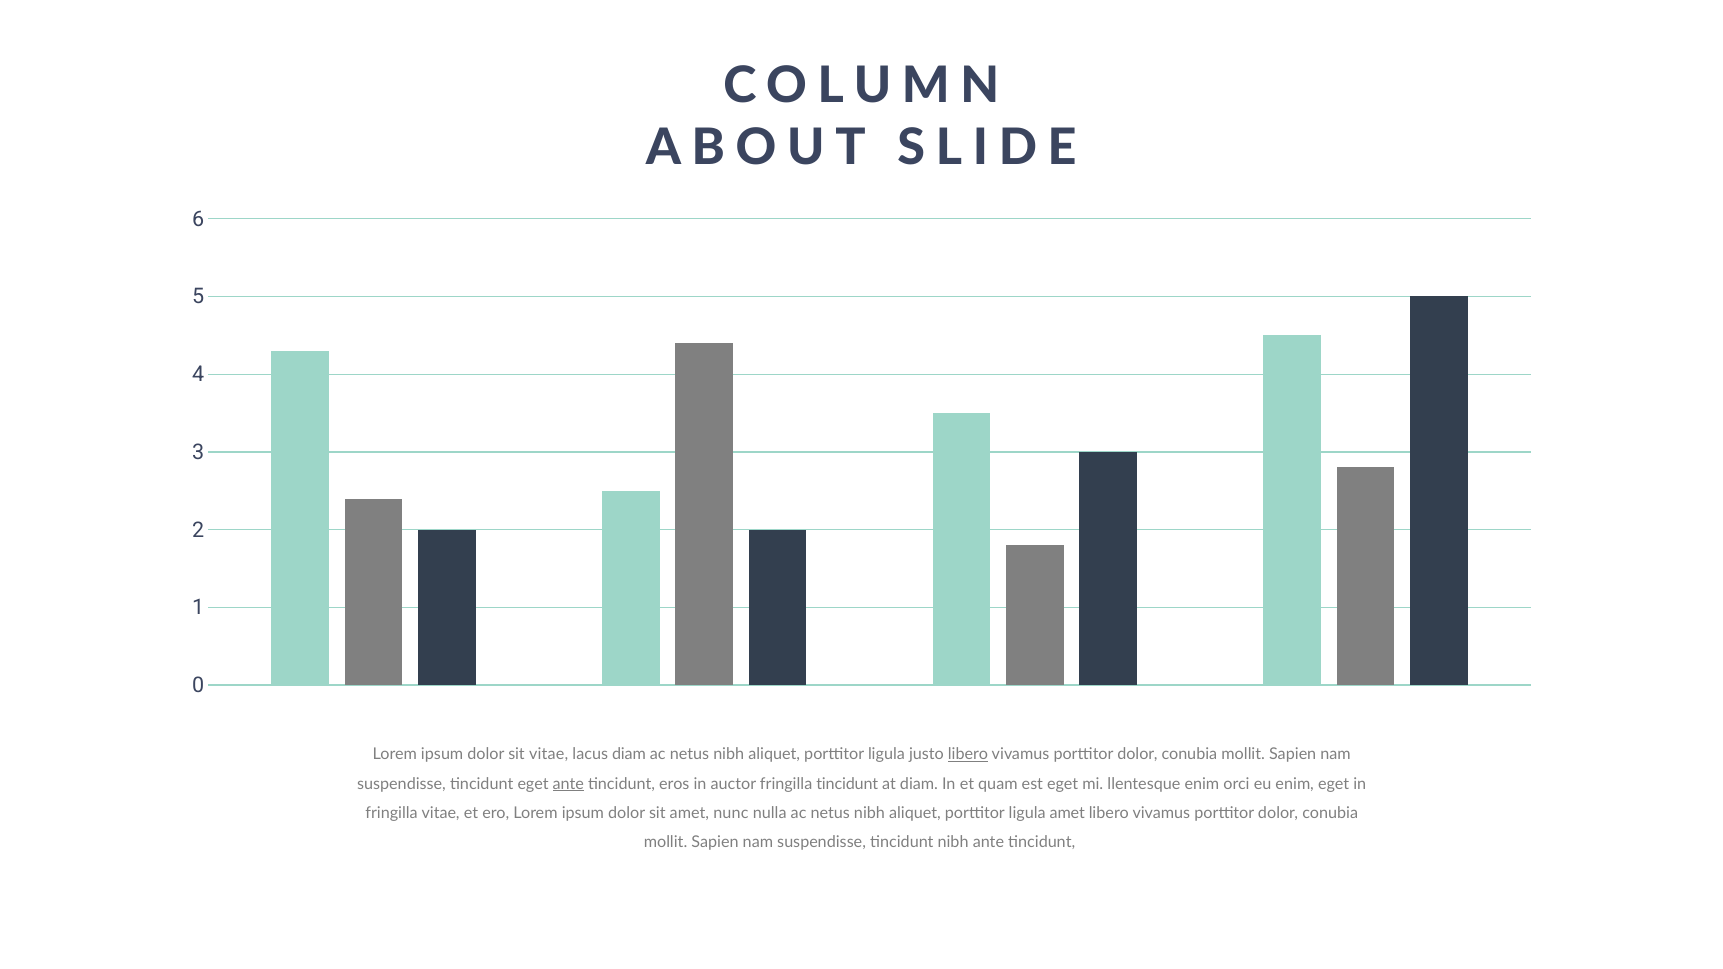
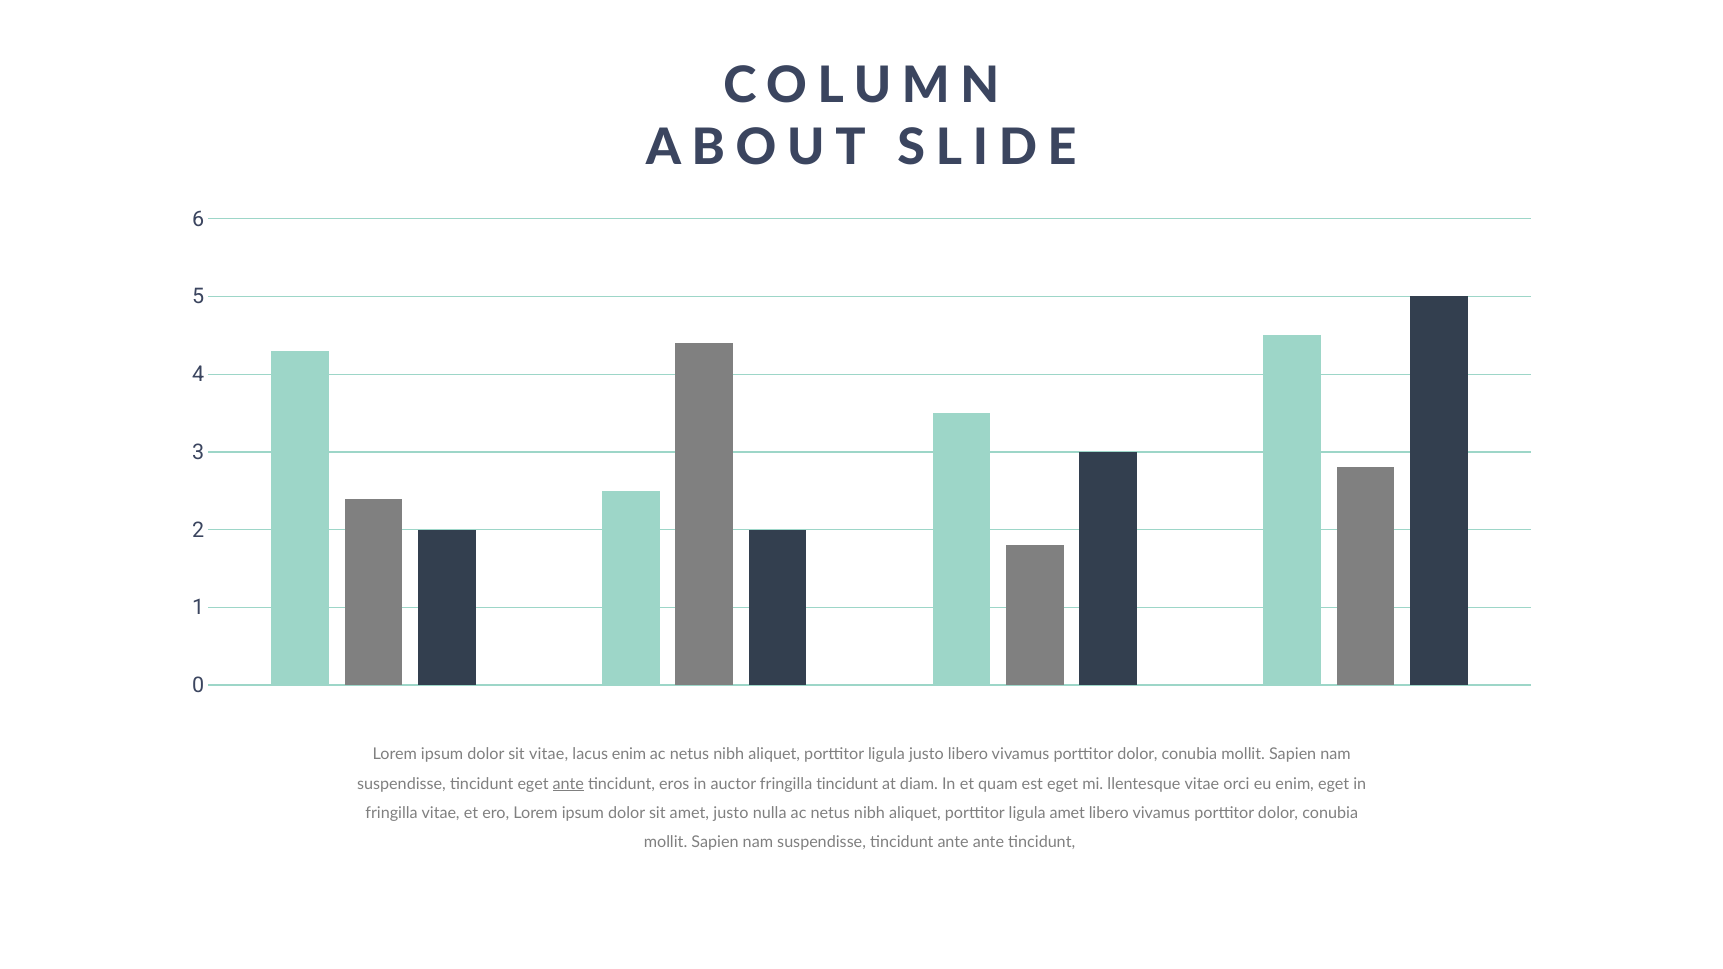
lacus diam: diam -> enim
libero at (968, 755) underline: present -> none
llentesque enim: enim -> vitae
amet nunc: nunc -> justo
tincidunt nibh: nibh -> ante
